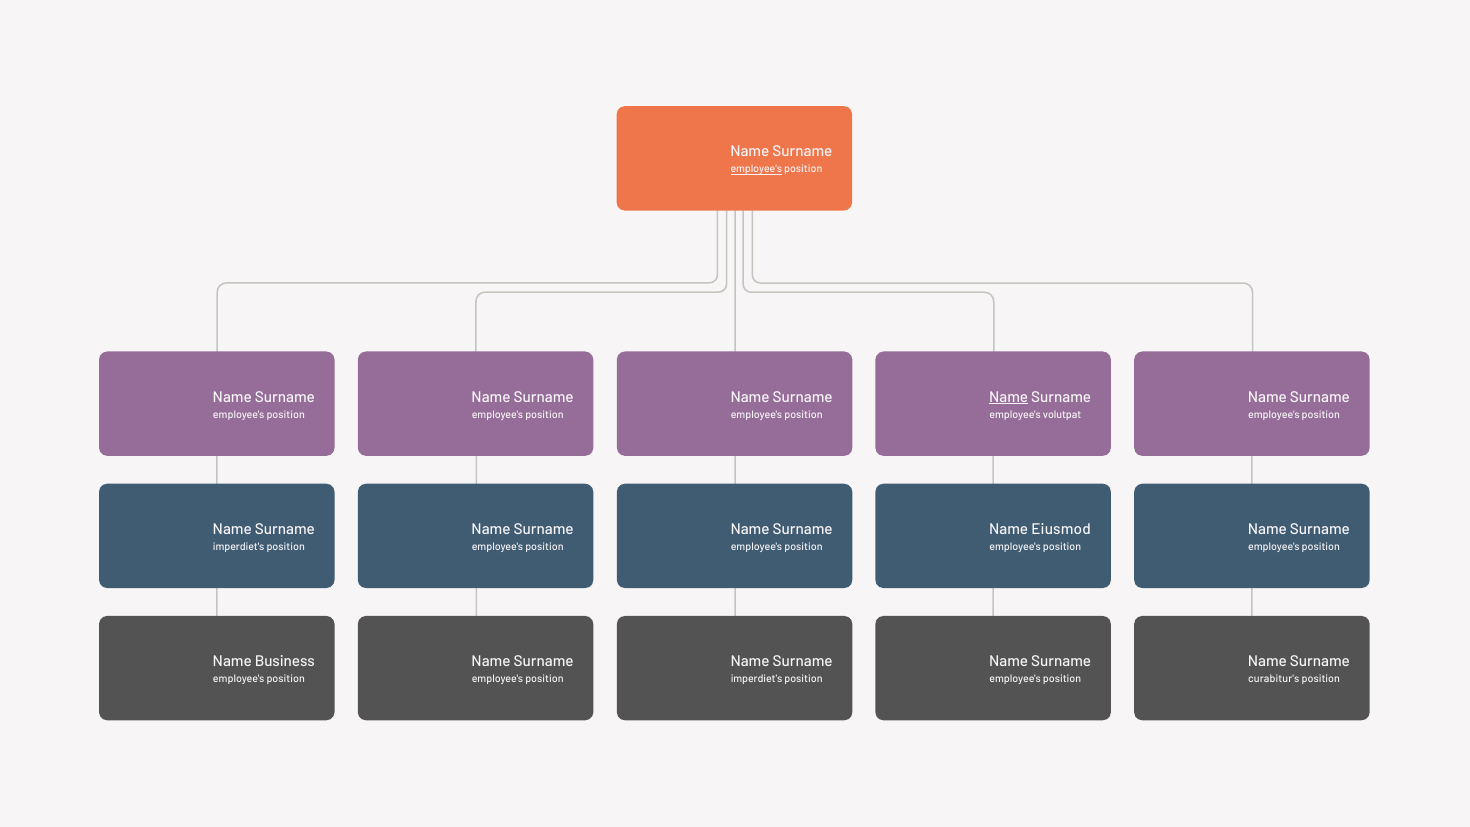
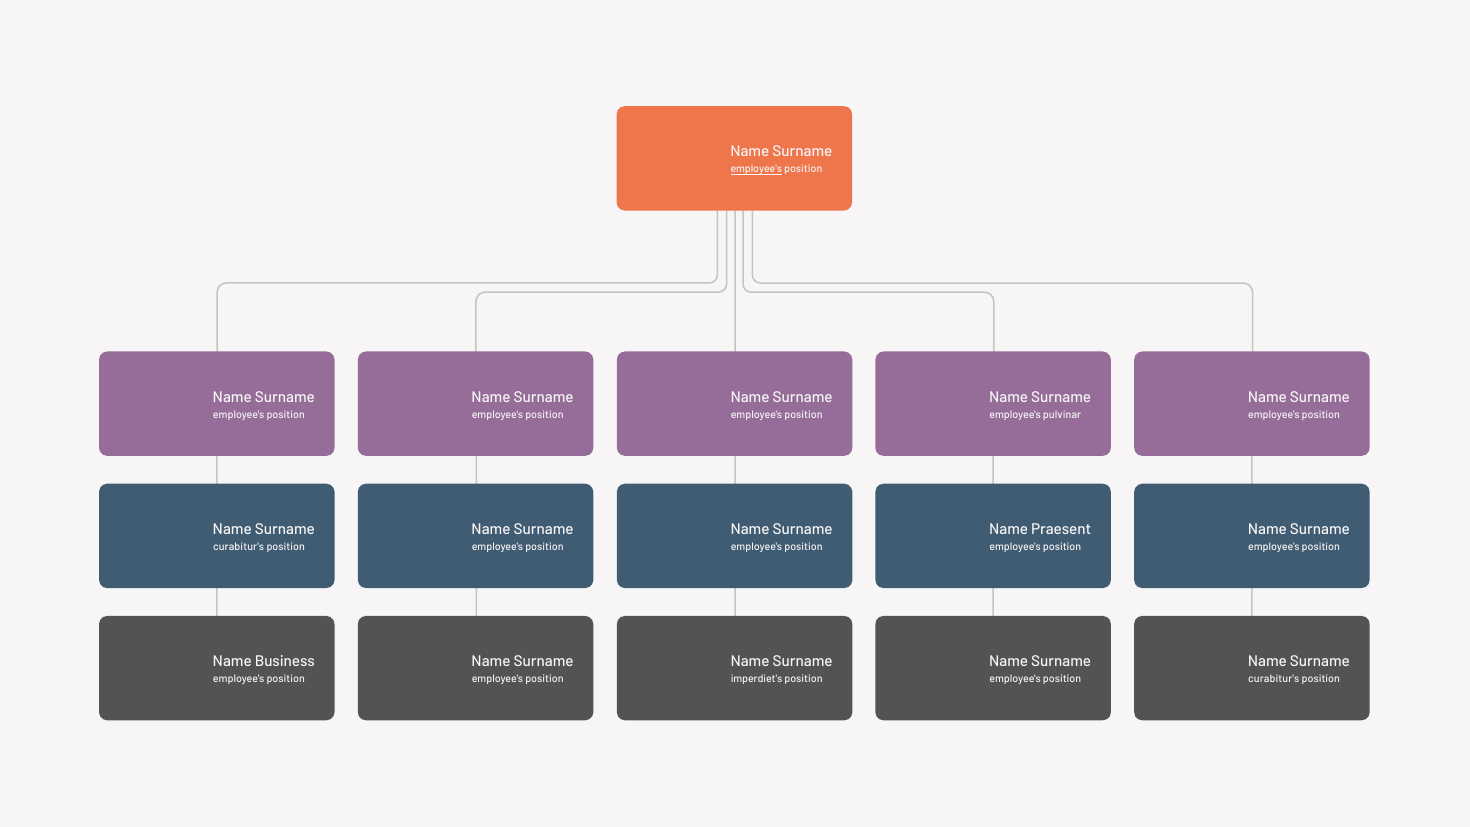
Name at (1009, 397) underline: present -> none
volutpat: volutpat -> pulvinar
Eiusmod: Eiusmod -> Praesent
imperdiet's at (239, 547): imperdiet's -> curabitur's
